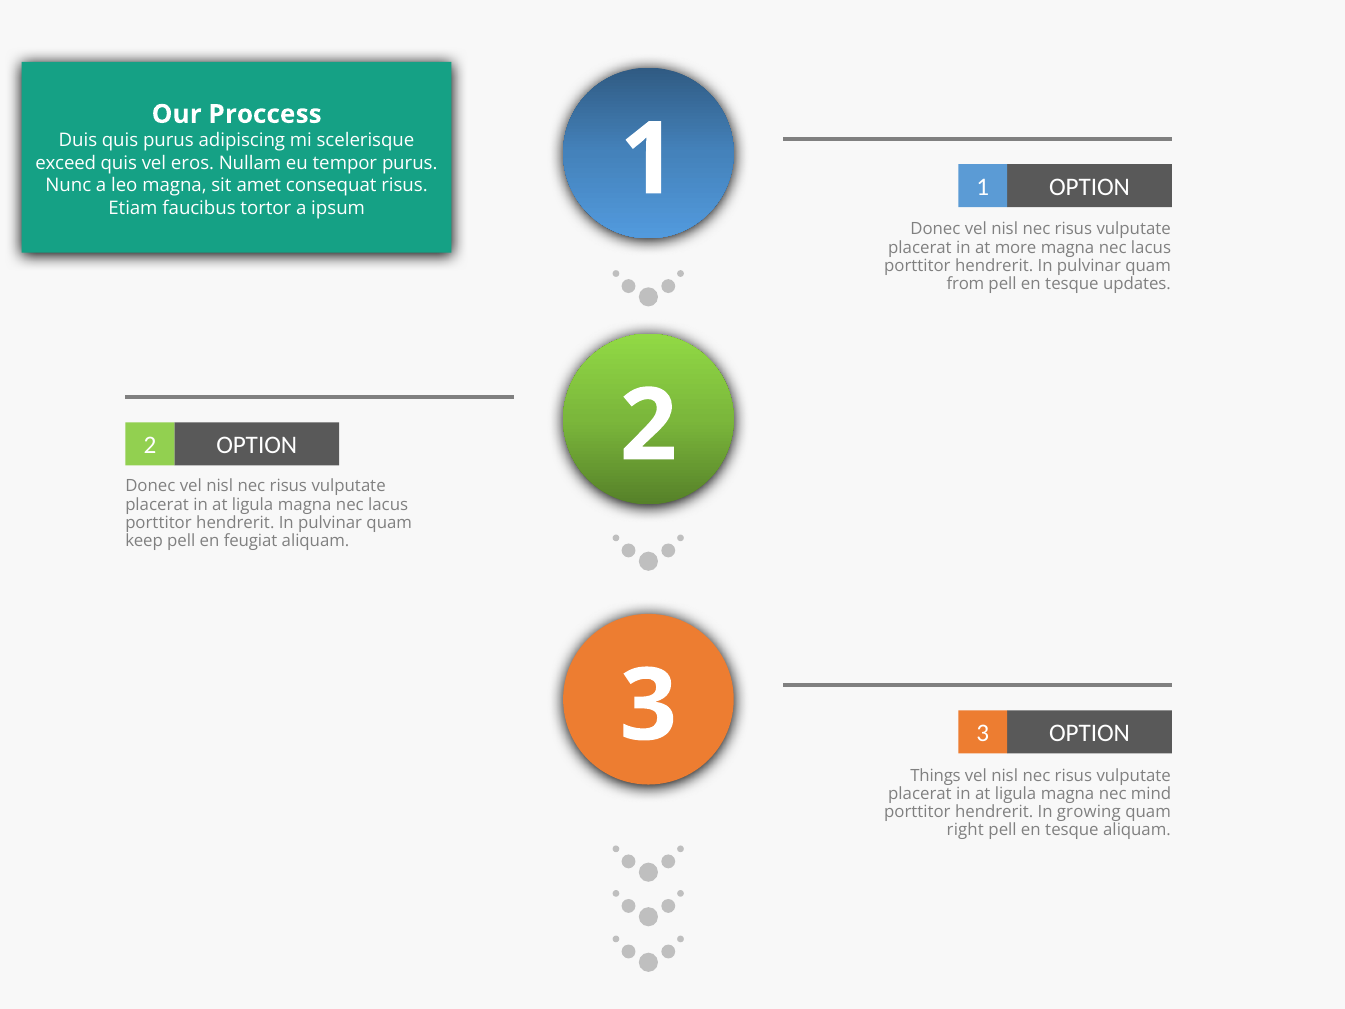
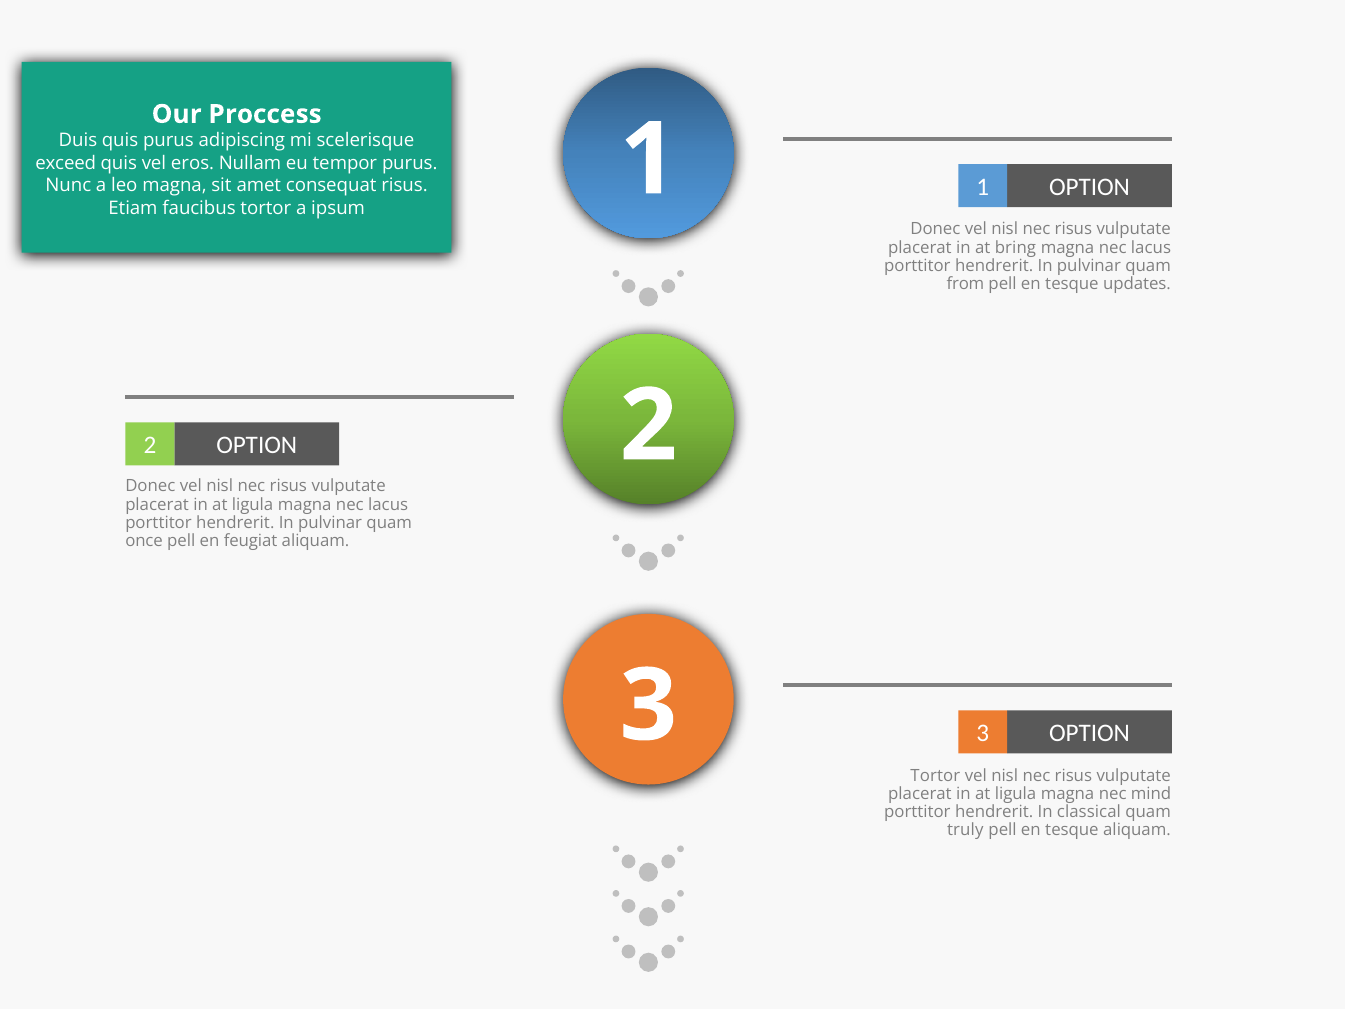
more: more -> bring
keep: keep -> once
Things at (936, 775): Things -> Tortor
growing: growing -> classical
right: right -> truly
